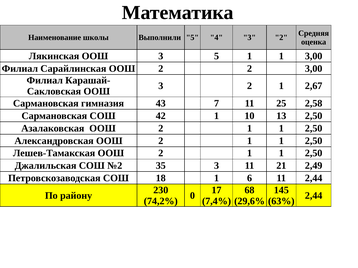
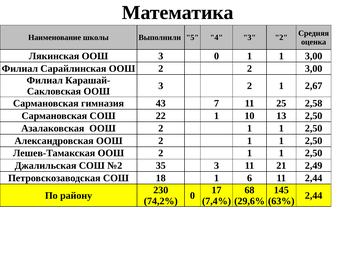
3 5: 5 -> 0
42: 42 -> 22
